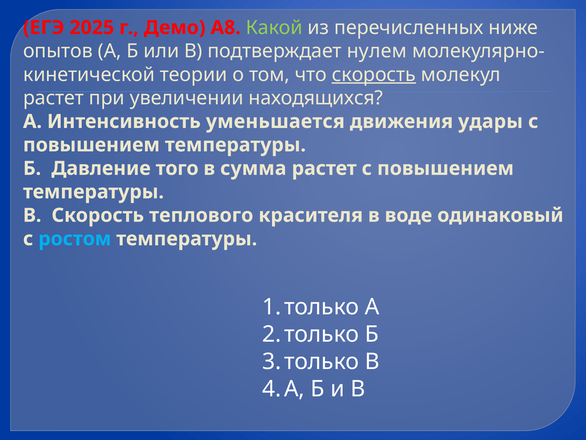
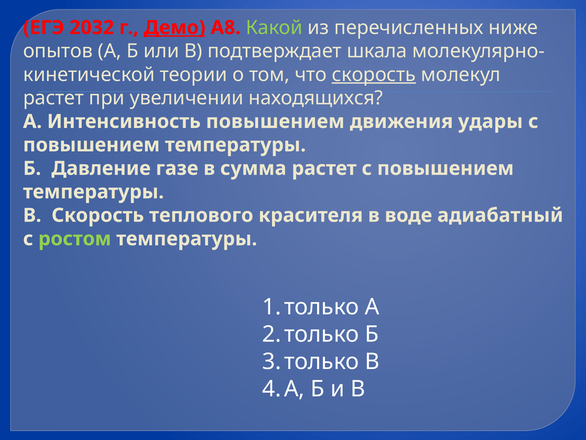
2025: 2025 -> 2032
Демо underline: none -> present
нулем: нулем -> шкала
Интенсивность уменьшается: уменьшается -> повышением
того: того -> газе
одинаковый: одинаковый -> адиабатный
ростом colour: light blue -> light green
